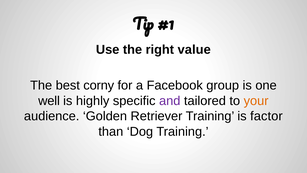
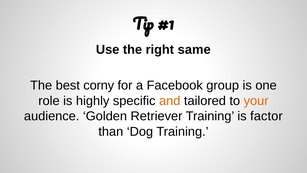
value: value -> same
well: well -> role
and colour: purple -> orange
